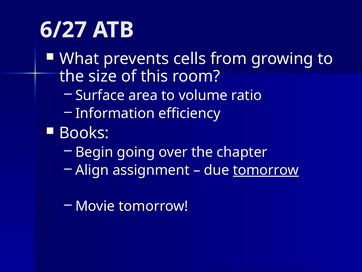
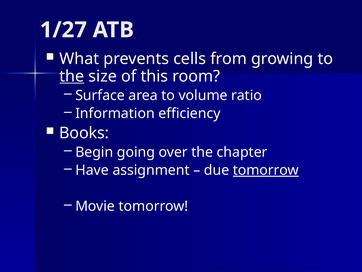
6/27: 6/27 -> 1/27
the at (72, 76) underline: none -> present
Align: Align -> Have
